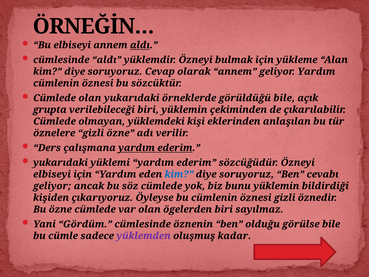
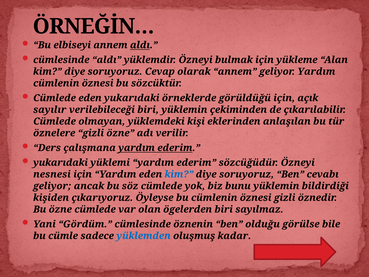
Cümlede olan: olan -> eden
görüldüğü bile: bile -> için
grupta: grupta -> sayılır
elbiseyi at (52, 174): elbiseyi -> nesnesi
yüklemden colour: purple -> blue
